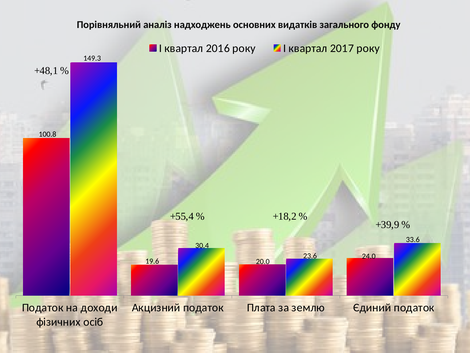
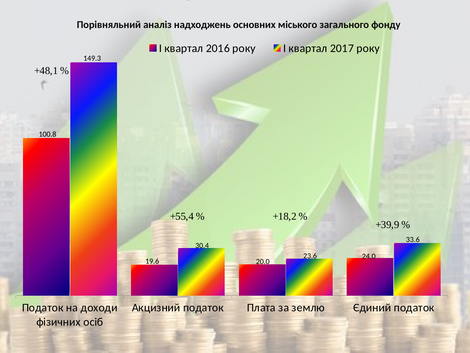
видатків: видатків -> міського
